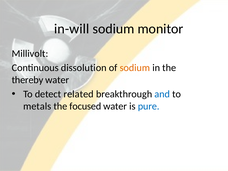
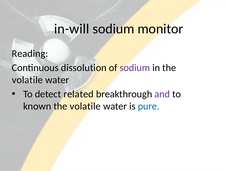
Millivolt: Millivolt -> Reading
sodium at (135, 68) colour: orange -> purple
thereby at (27, 80): thereby -> volatile
and colour: blue -> purple
metals: metals -> known
focused at (85, 106): focused -> volatile
